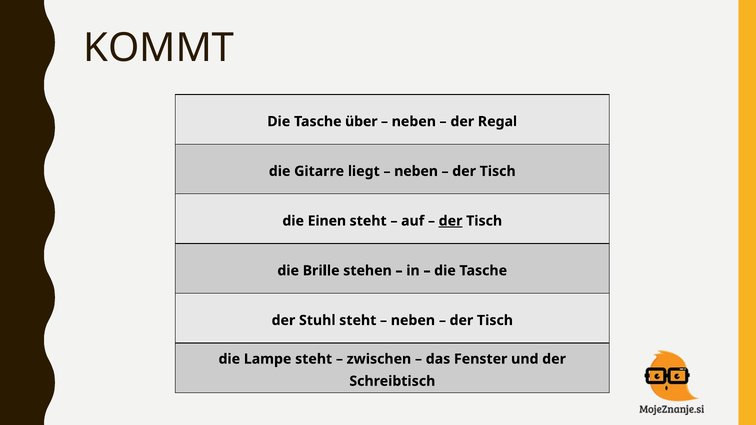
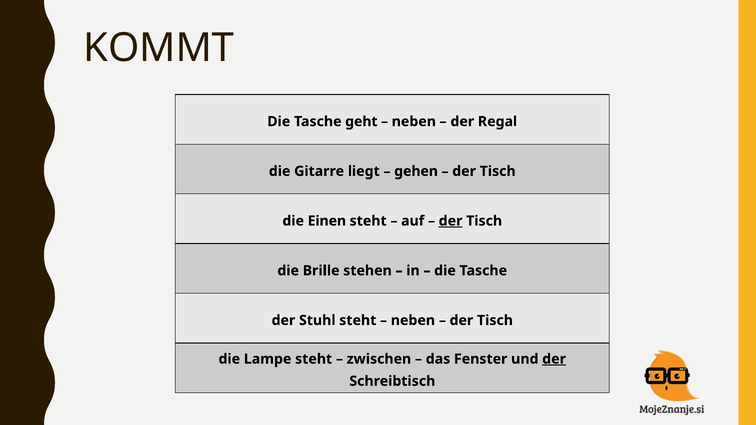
über: über -> geht
neben at (416, 171): neben -> gehen
der at (554, 359) underline: none -> present
